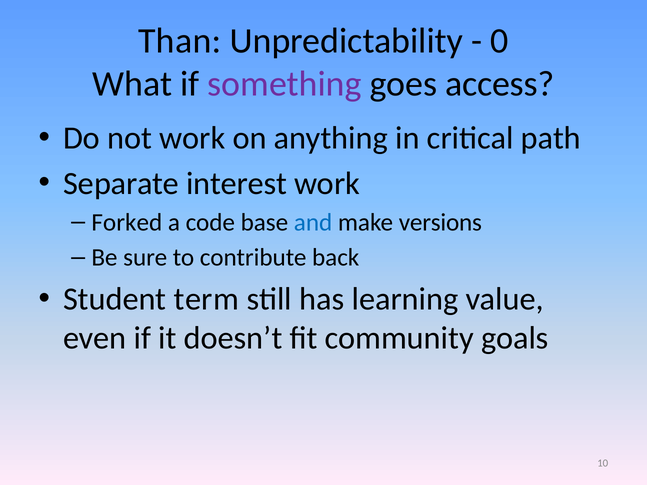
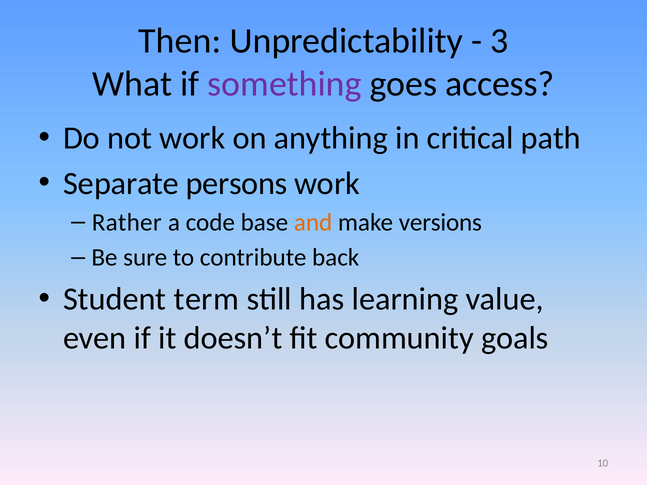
Than: Than -> Then
0: 0 -> 3
interest: interest -> persons
Forked: Forked -> Rather
and colour: blue -> orange
